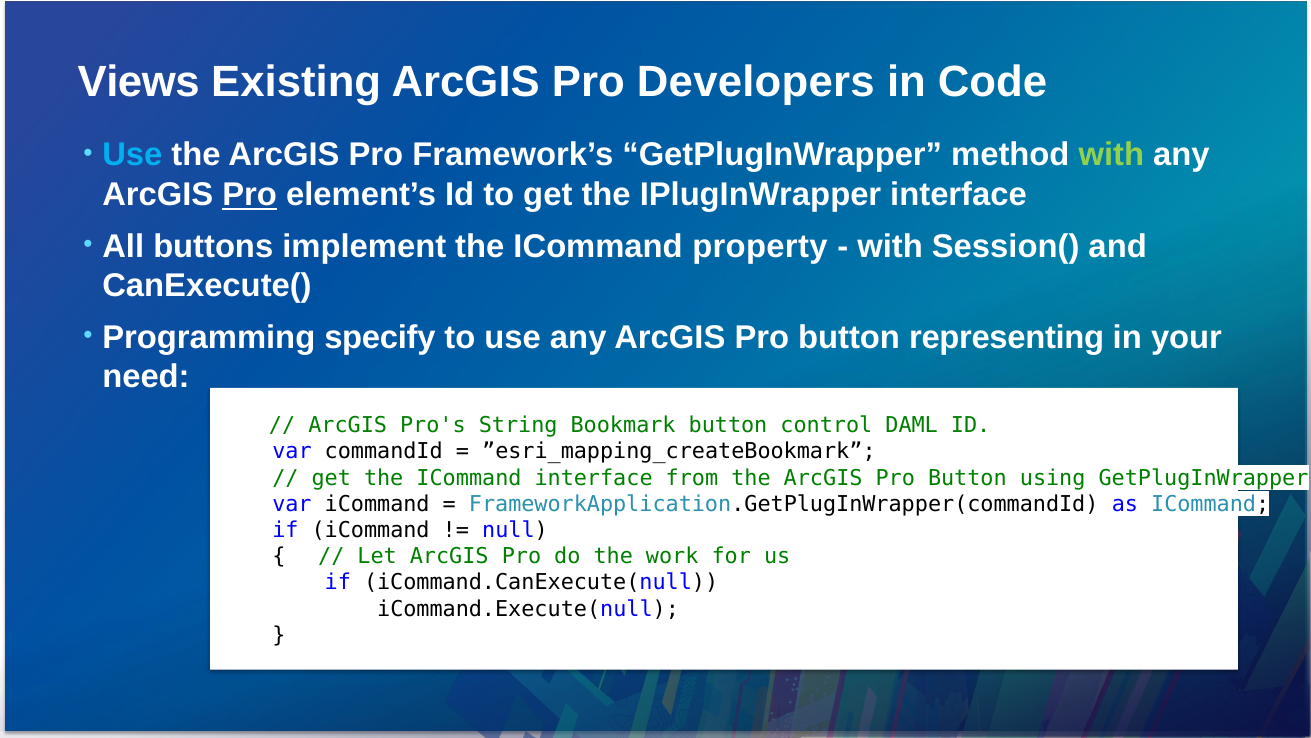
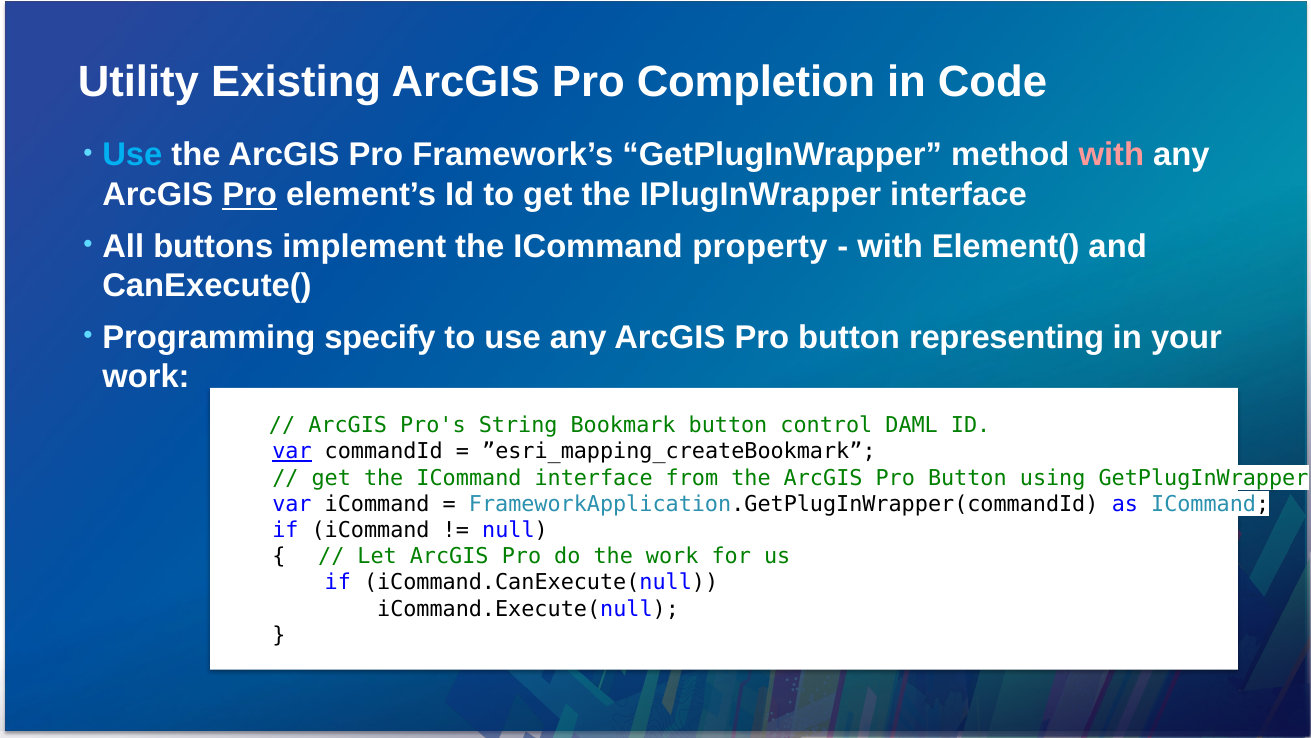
Views: Views -> Utility
Developers: Developers -> Completion
with at (1111, 155) colour: light green -> pink
Session(: Session( -> Element(
need at (146, 376): need -> work
var at (292, 451) underline: none -> present
